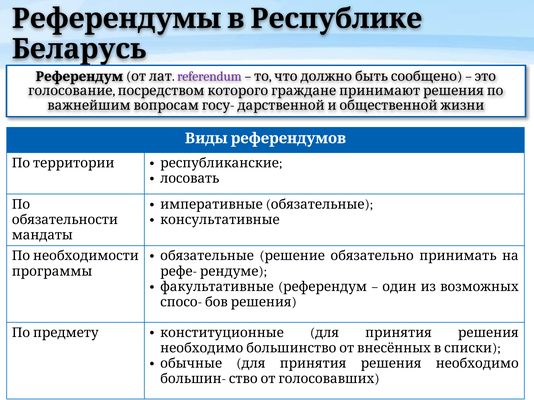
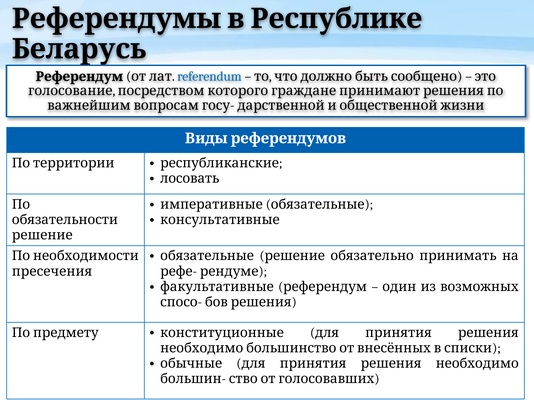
referendum colour: purple -> blue
мандаты at (42, 235): мандаты -> решение
программы: программы -> пресечения
